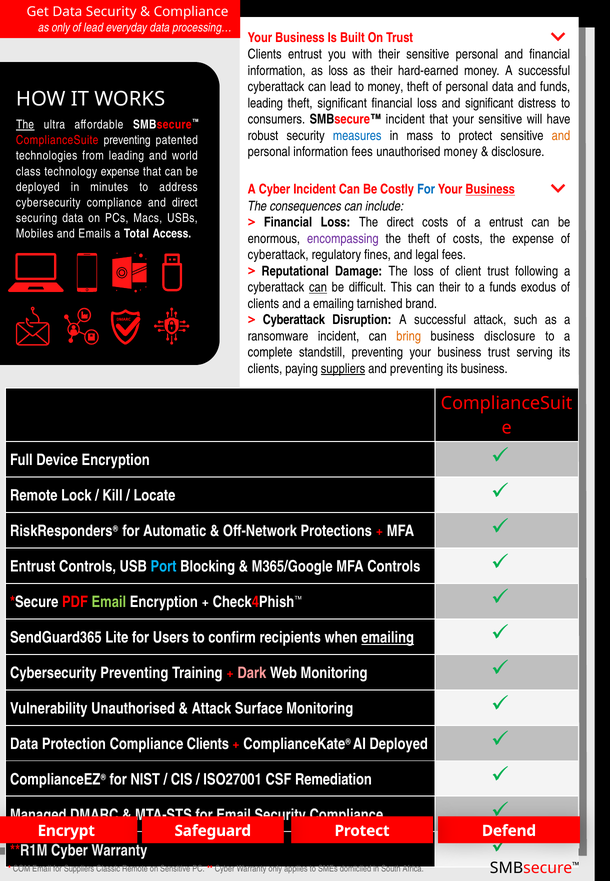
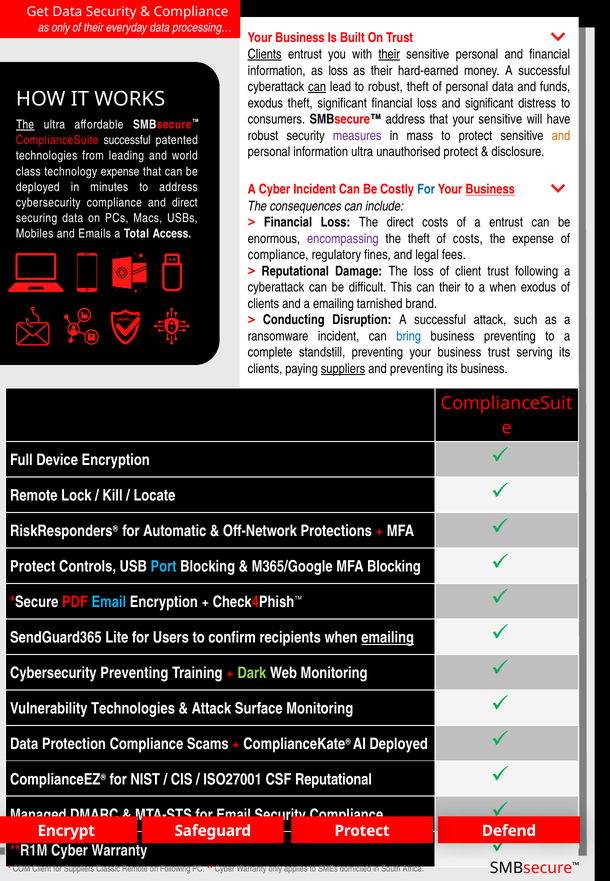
of lead: lead -> their
Clients at (265, 54) underline: none -> present
their at (389, 54) underline: none -> present
can at (317, 87) underline: none -> present
to money: money -> robust
leading at (265, 103): leading -> exodus
SMBsecure™️ incident: incident -> address
measures colour: blue -> purple
ComplianceSuite preventing: preventing -> successful
information fees: fees -> ultra
unauthorised money: money -> protect
cyberattack at (278, 255): cyberattack -> compliance
can at (318, 287) underline: present -> none
a funds: funds -> when
Cyberattack at (294, 320): Cyberattack -> Conducting
bring colour: orange -> blue
business disclosure: disclosure -> preventing
Entrust at (33, 567): Entrust -> Protect
MFA Controls: Controls -> Blocking
Email at (109, 602) colour: light green -> light blue
Dark colour: pink -> light green
Vulnerability Unauthorised: Unauthorised -> Technologies
Compliance Clients: Clients -> Scams
CSF Remediation: Remediation -> Reputational
COM Email: Email -> Client
on Sensitive: Sensitive -> Following
